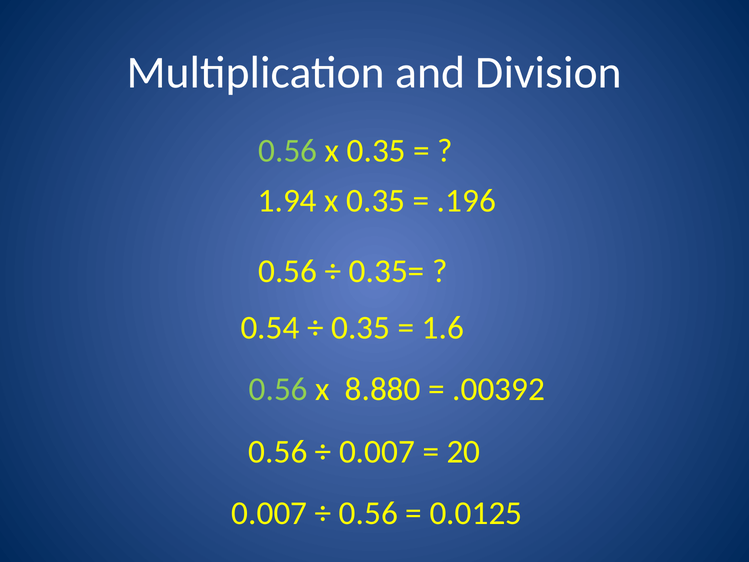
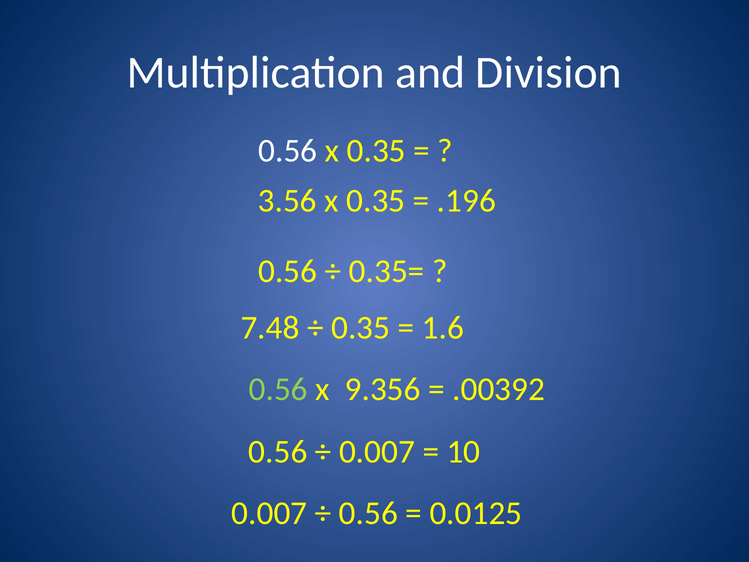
0.56 at (288, 151) colour: light green -> white
1.94: 1.94 -> 3.56
0.54: 0.54 -> 7.48
8.880: 8.880 -> 9.356
20: 20 -> 10
